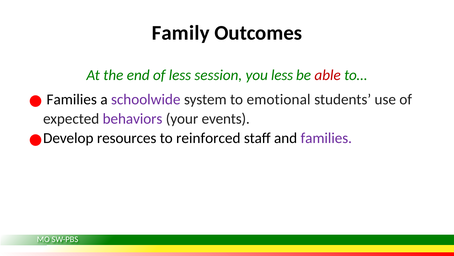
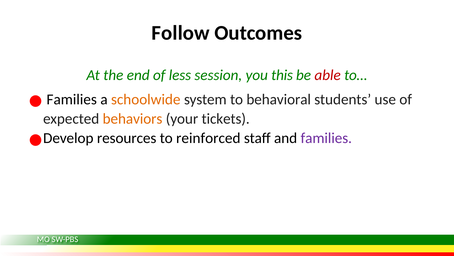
Family: Family -> Follow
you less: less -> this
schoolwide colour: purple -> orange
emotional: emotional -> behavioral
behaviors colour: purple -> orange
events: events -> tickets
